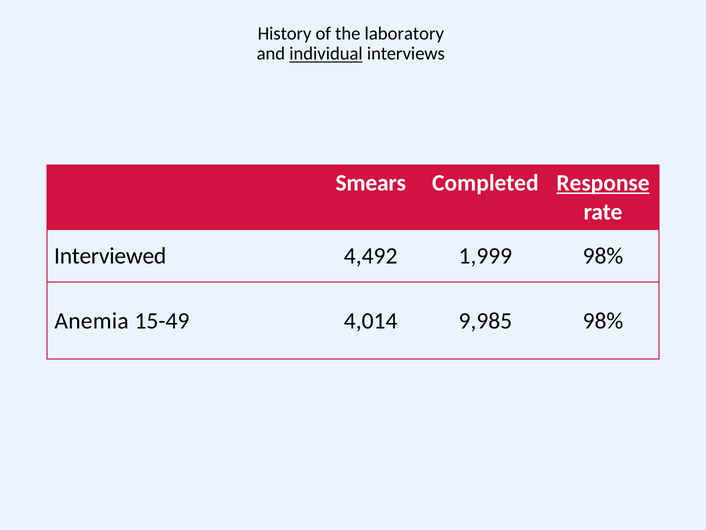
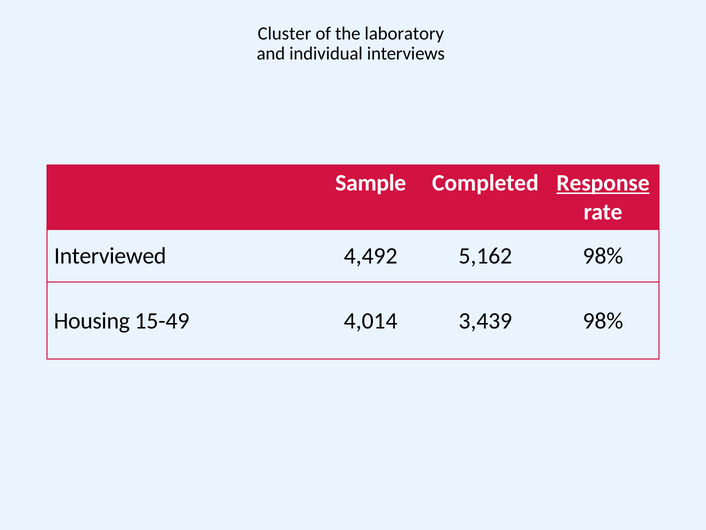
History: History -> Cluster
individual underline: present -> none
Smears: Smears -> Sample
1,999: 1,999 -> 5,162
Anemia: Anemia -> Housing
9,985: 9,985 -> 3,439
